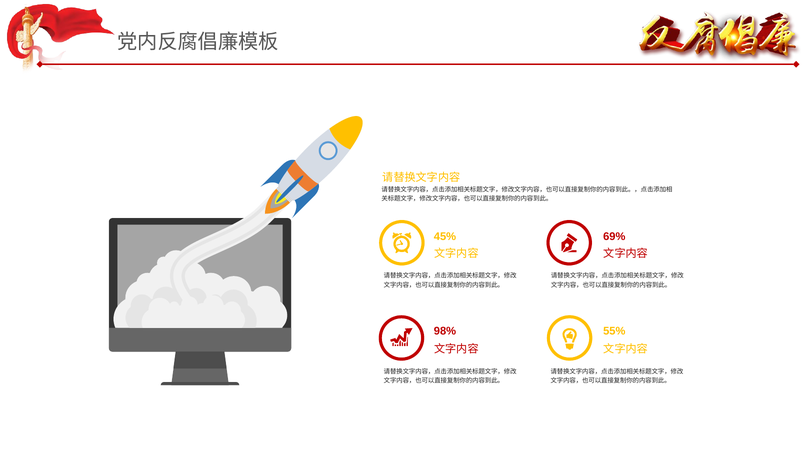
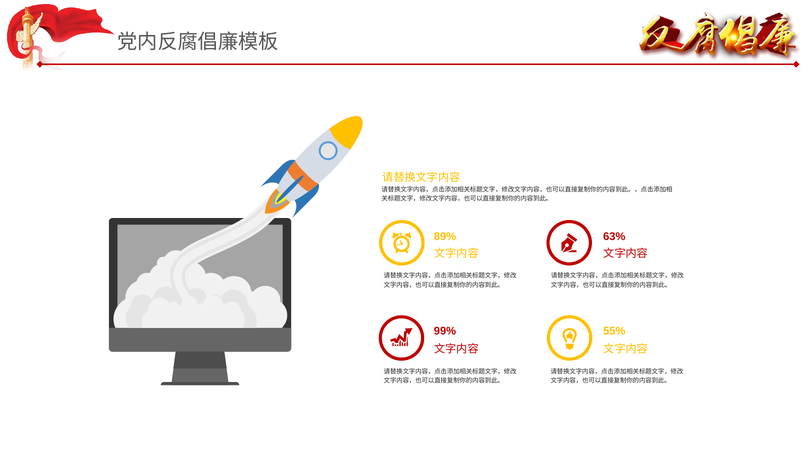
45%: 45% -> 89%
69%: 69% -> 63%
98%: 98% -> 99%
